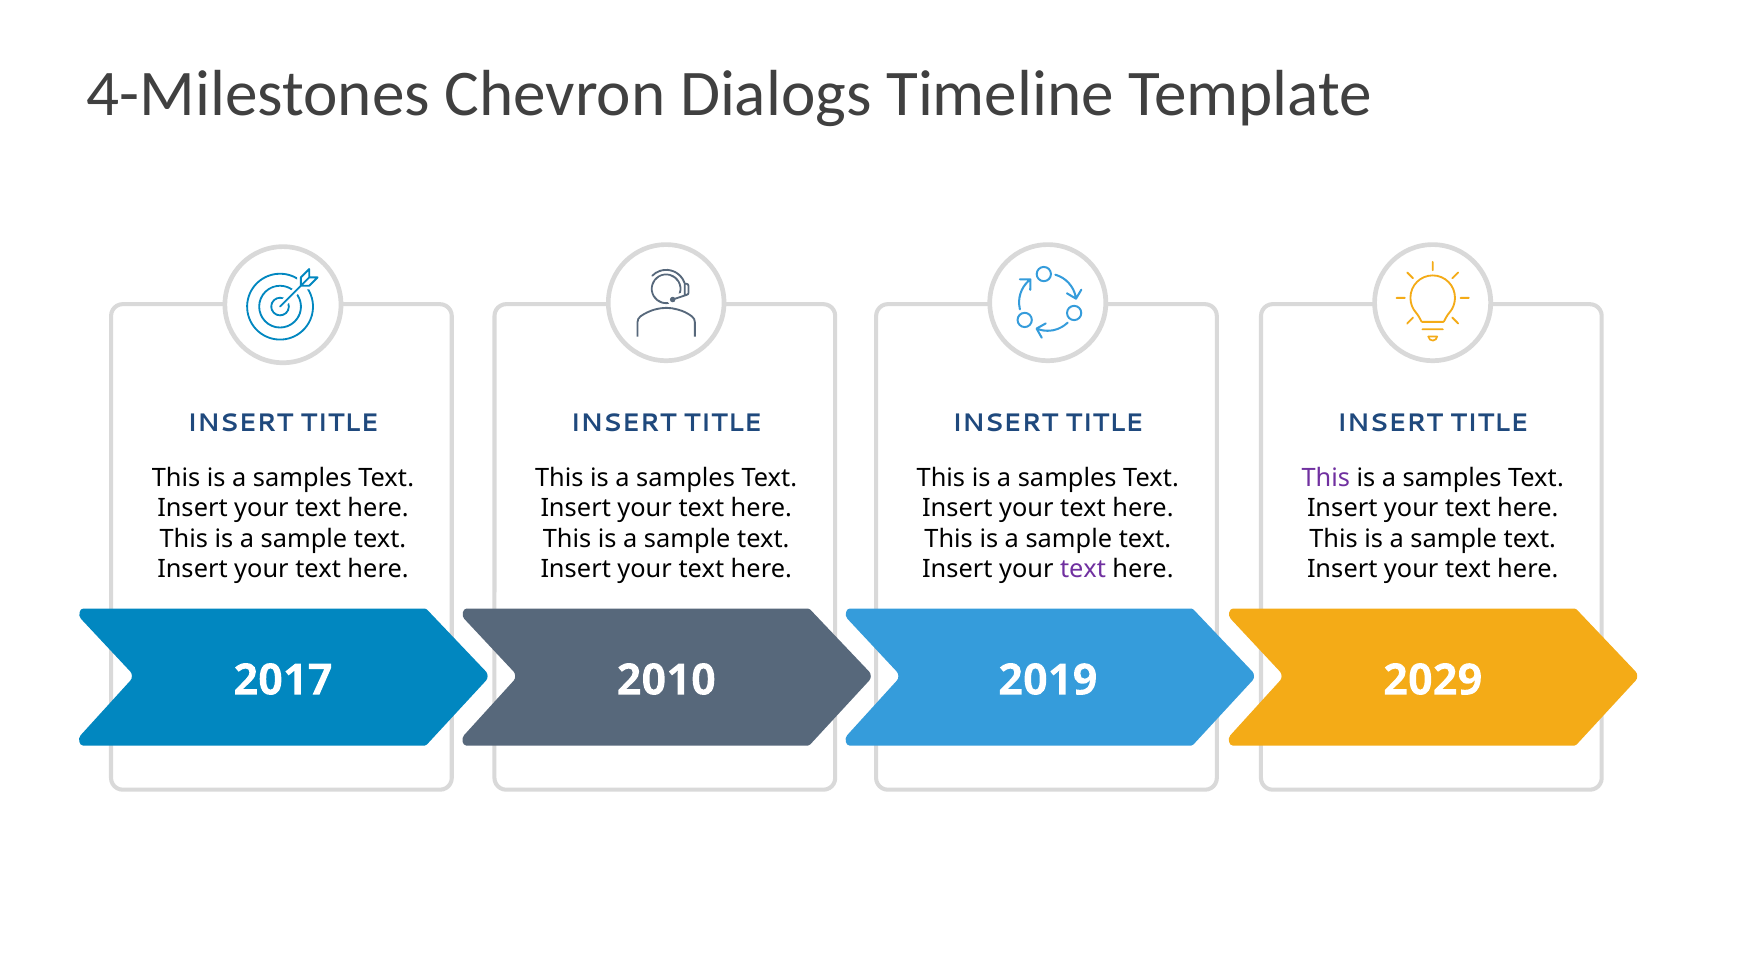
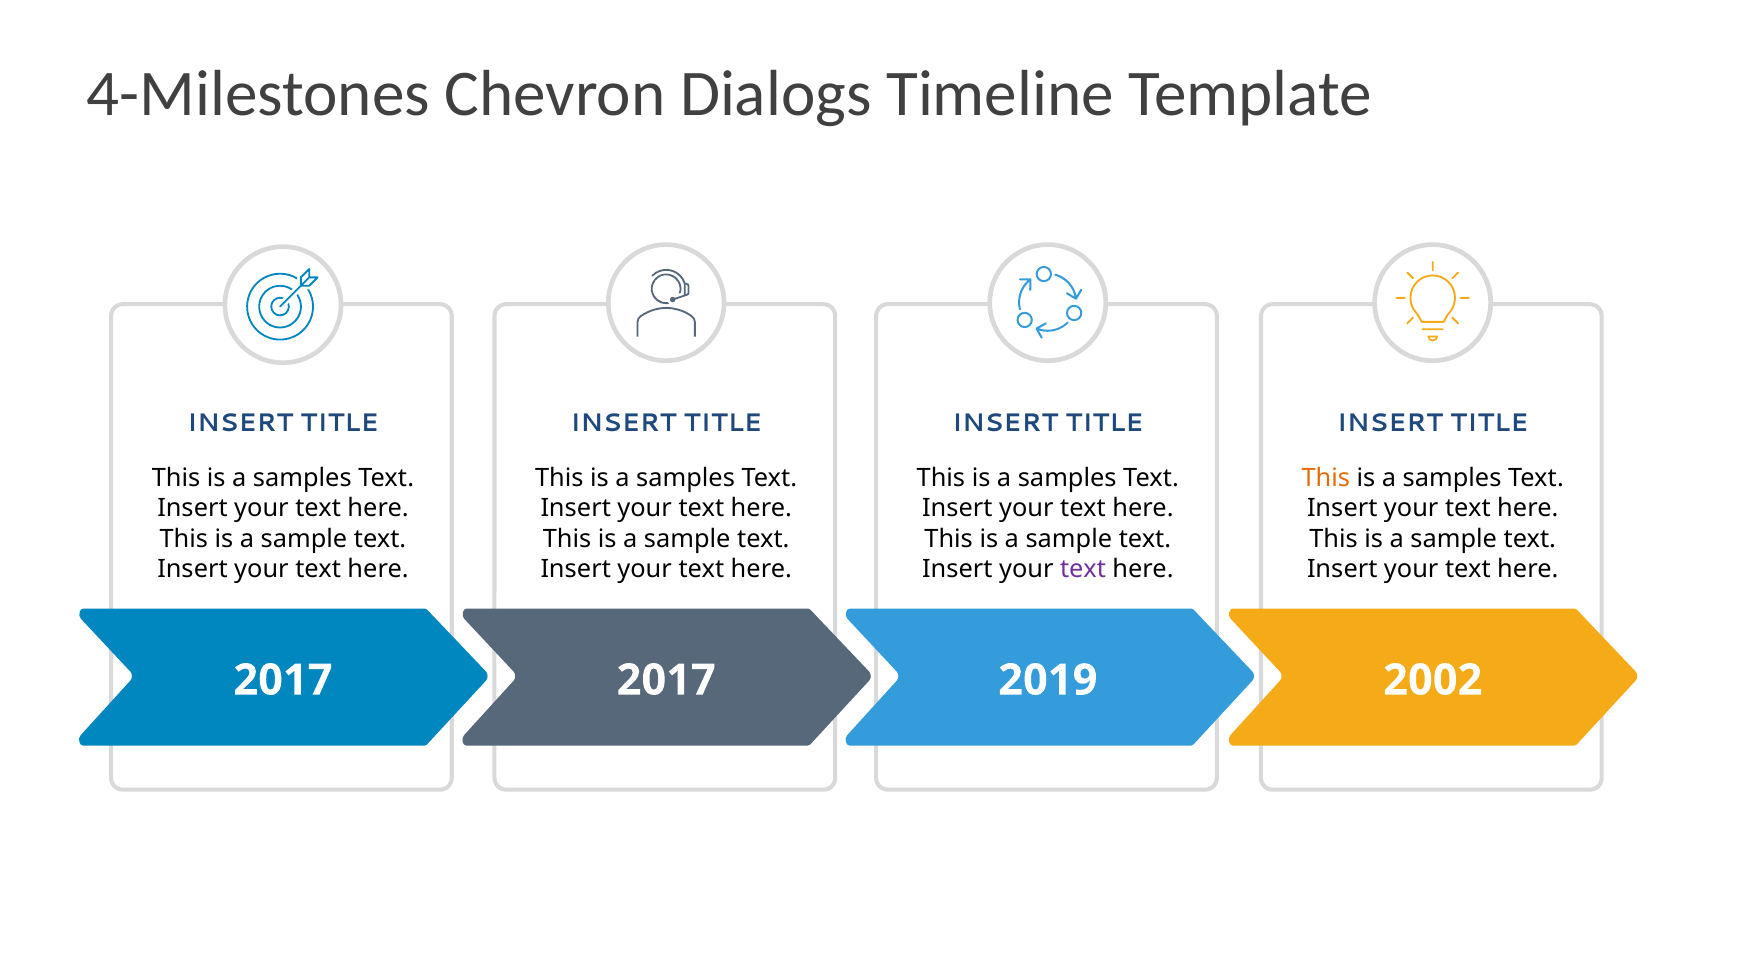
This at (1326, 478) colour: purple -> orange
2017 2010: 2010 -> 2017
2029: 2029 -> 2002
